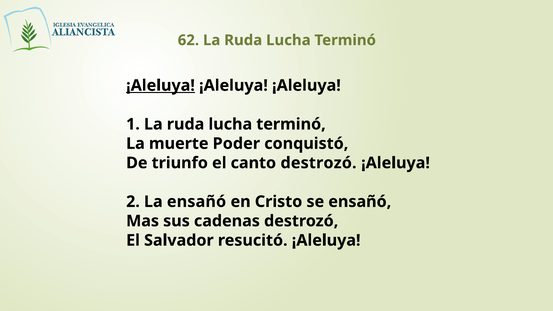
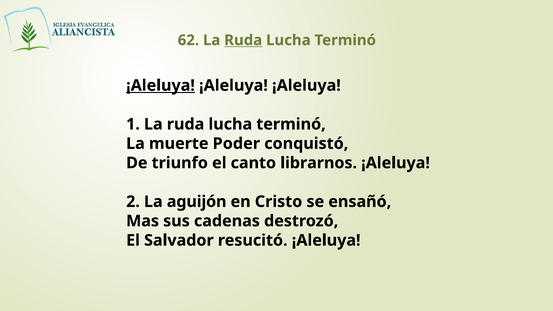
Ruda at (243, 40) underline: none -> present
canto destrozó: destrozó -> librarnos
La ensañó: ensañó -> aguijón
